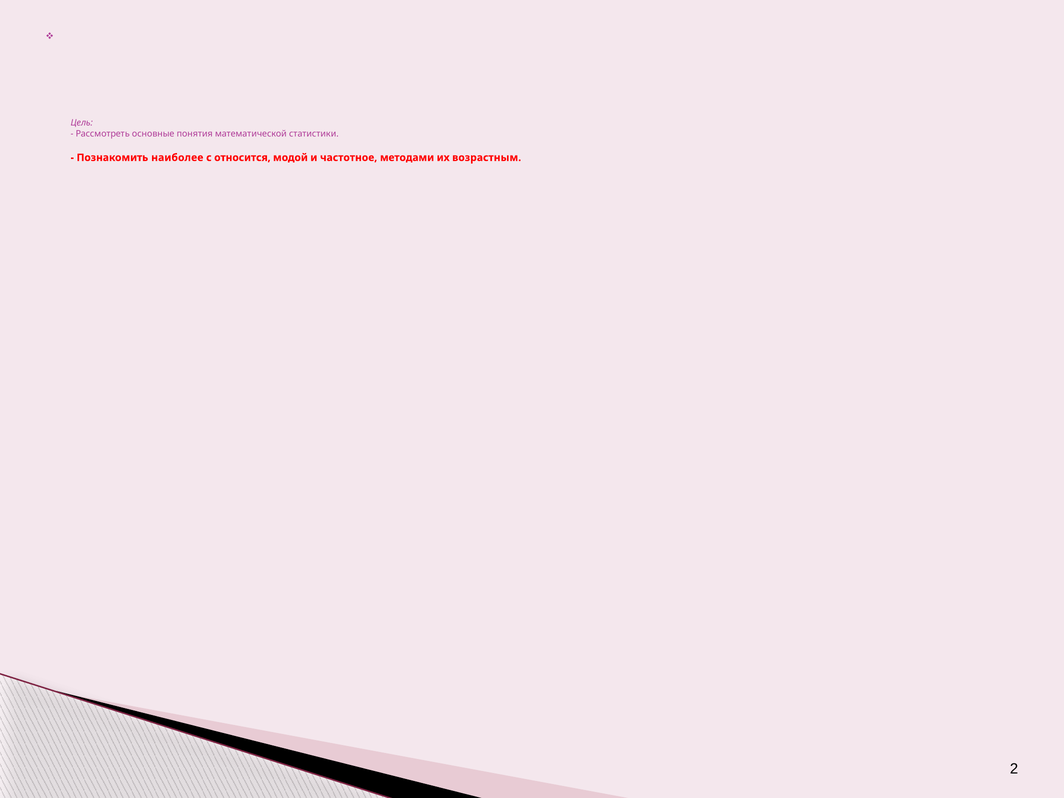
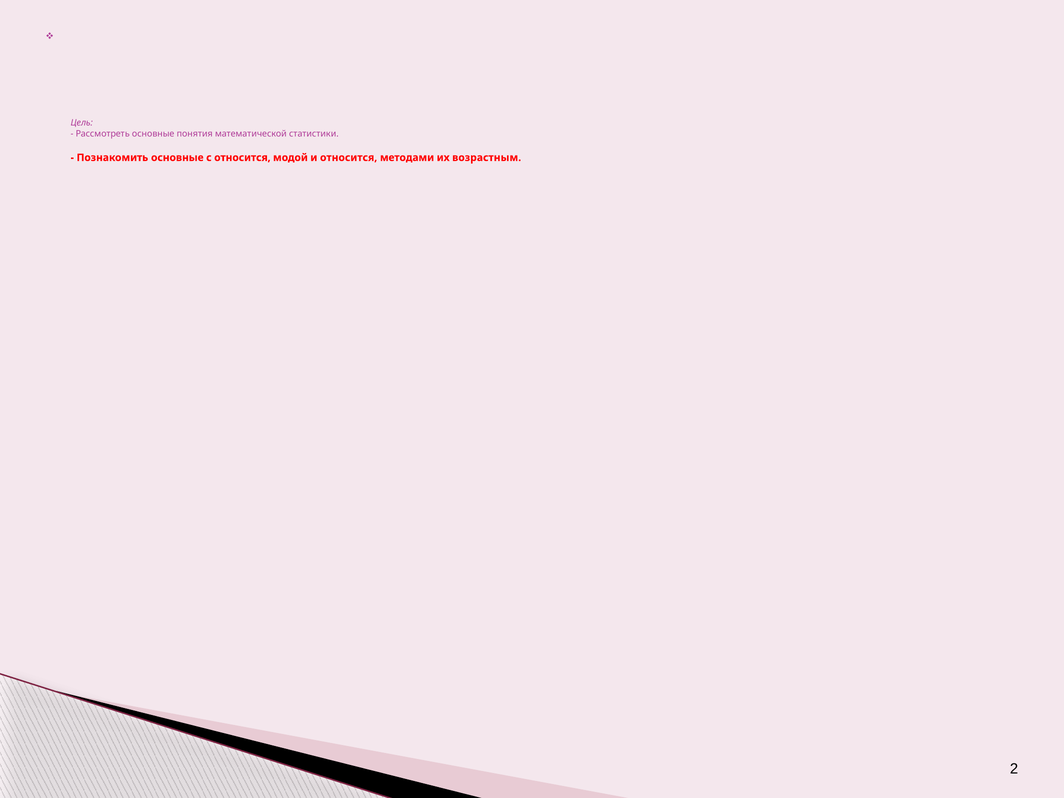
Познакомить наиболее: наиболее -> основные
и частотное: частотное -> относится
